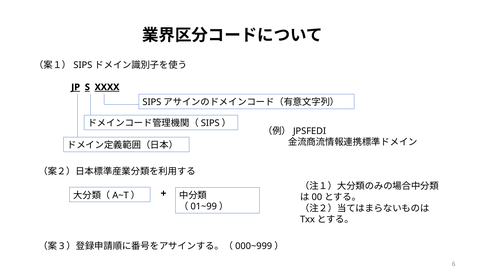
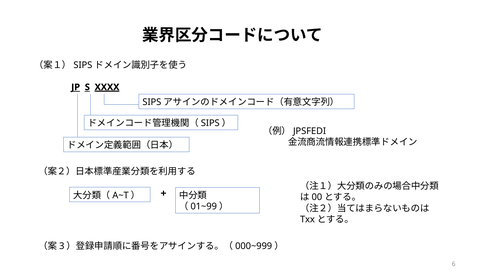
XXXX underline: none -> present
